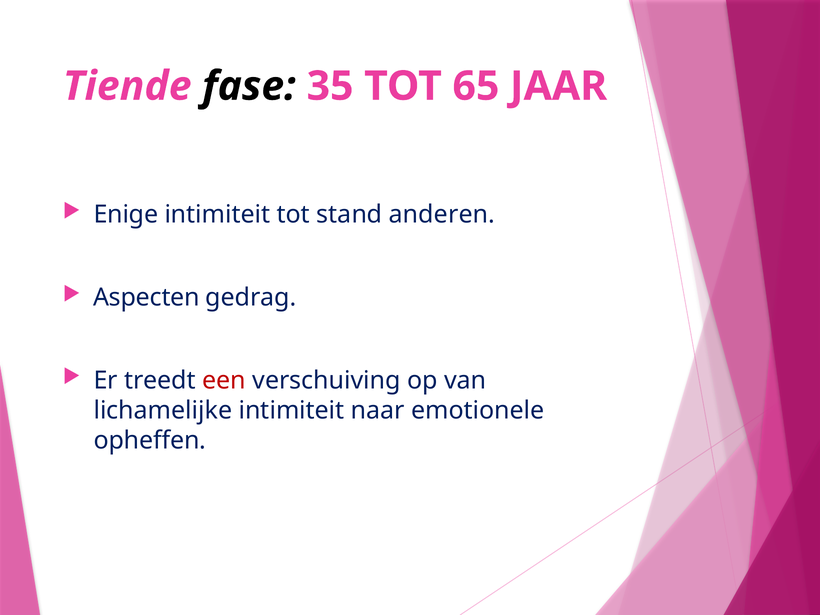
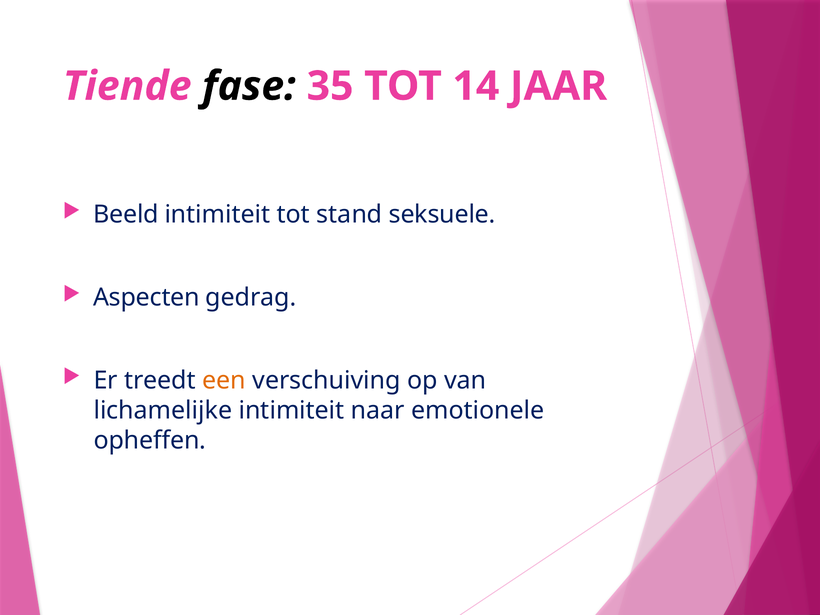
65: 65 -> 14
Enige: Enige -> Beeld
anderen: anderen -> seksuele
een colour: red -> orange
